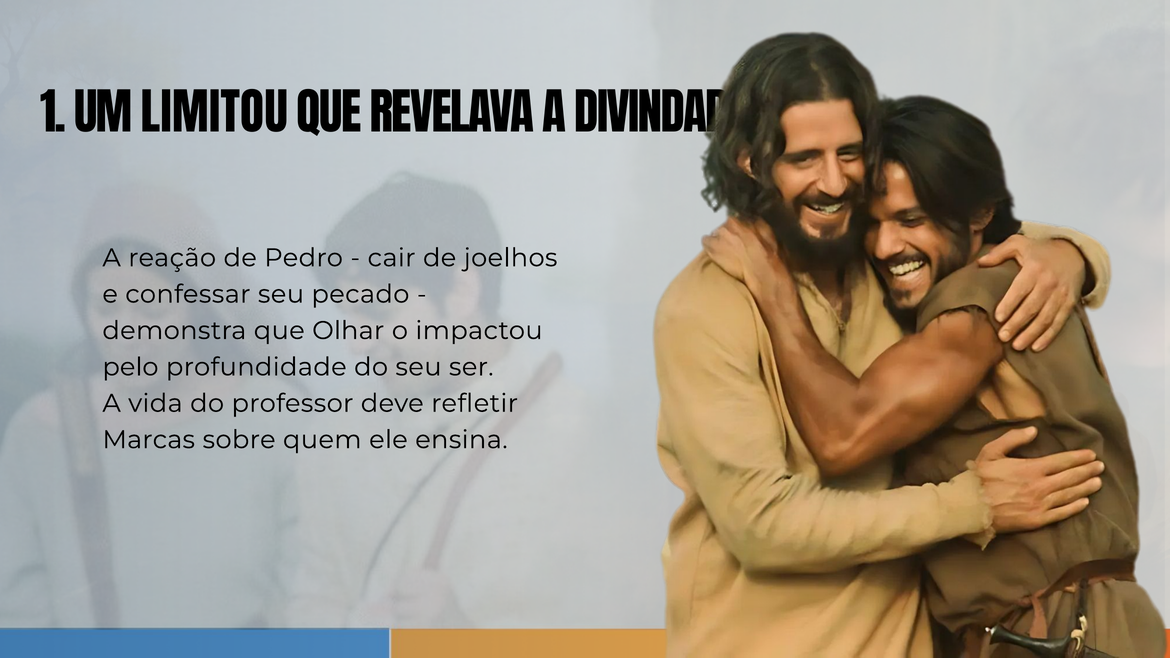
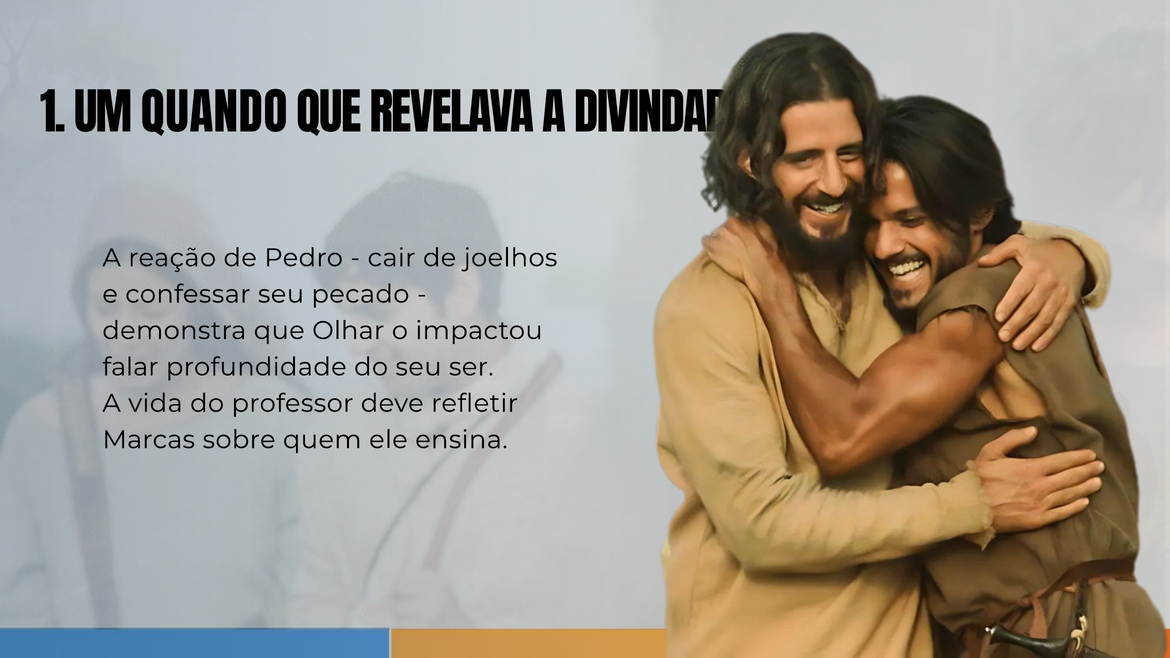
LIMITOU: LIMITOU -> QUANDO
pelo: pelo -> falar
